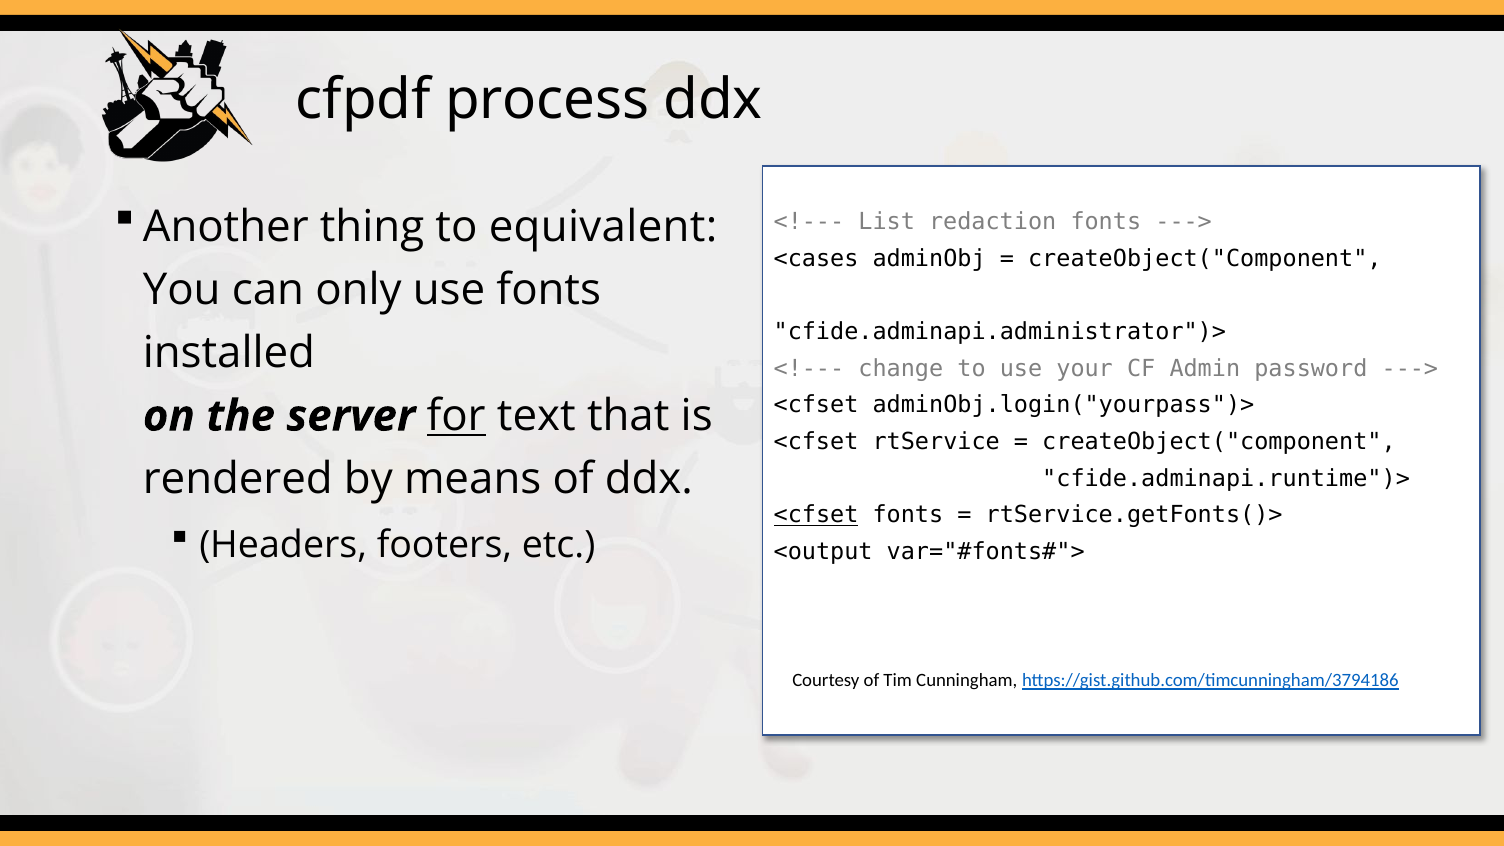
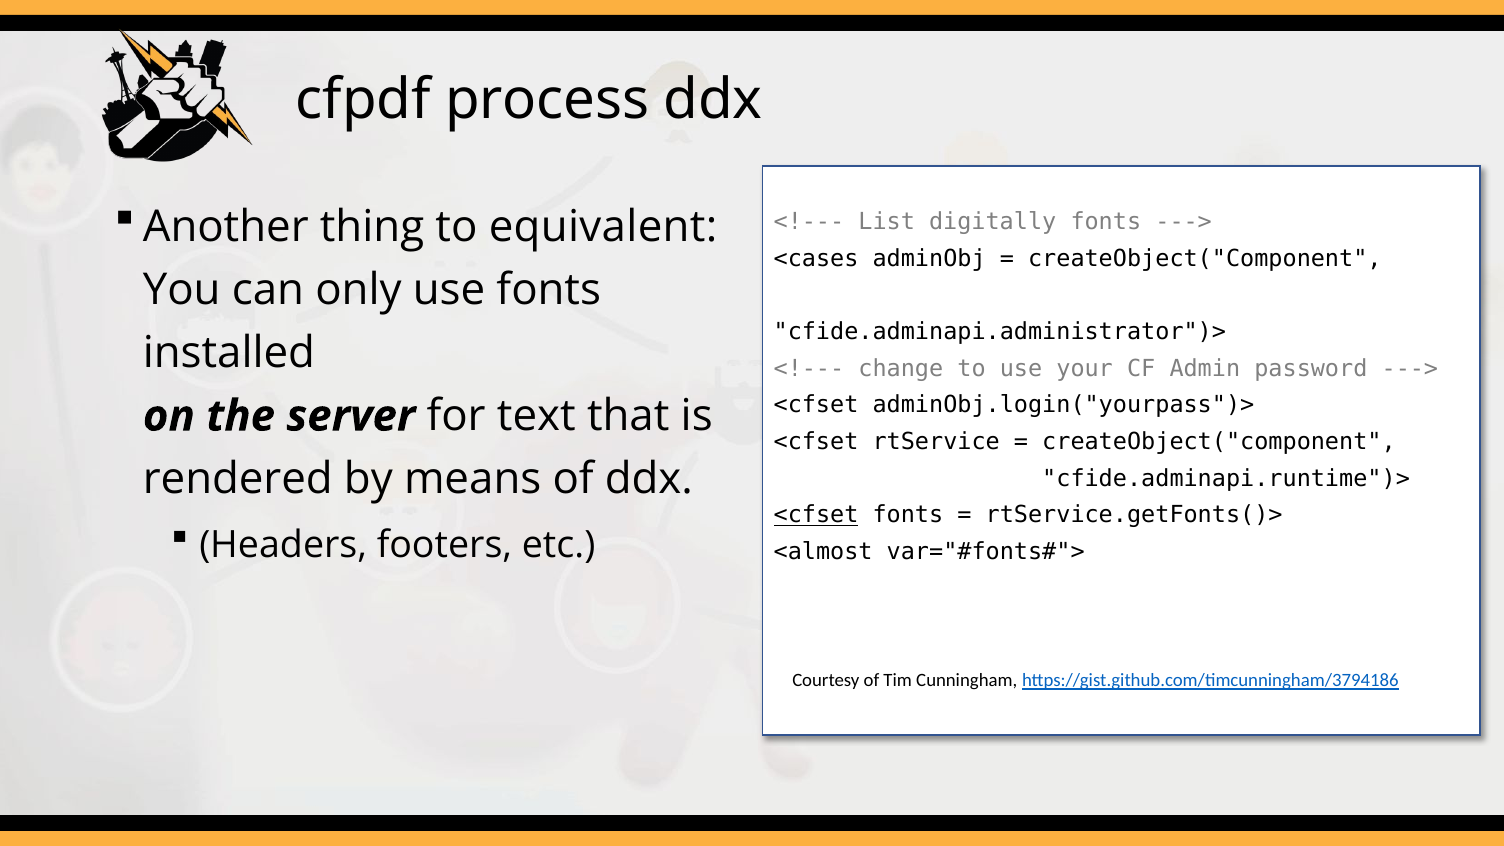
redaction: redaction -> digitally
for underline: present -> none
<output: <output -> <almost
